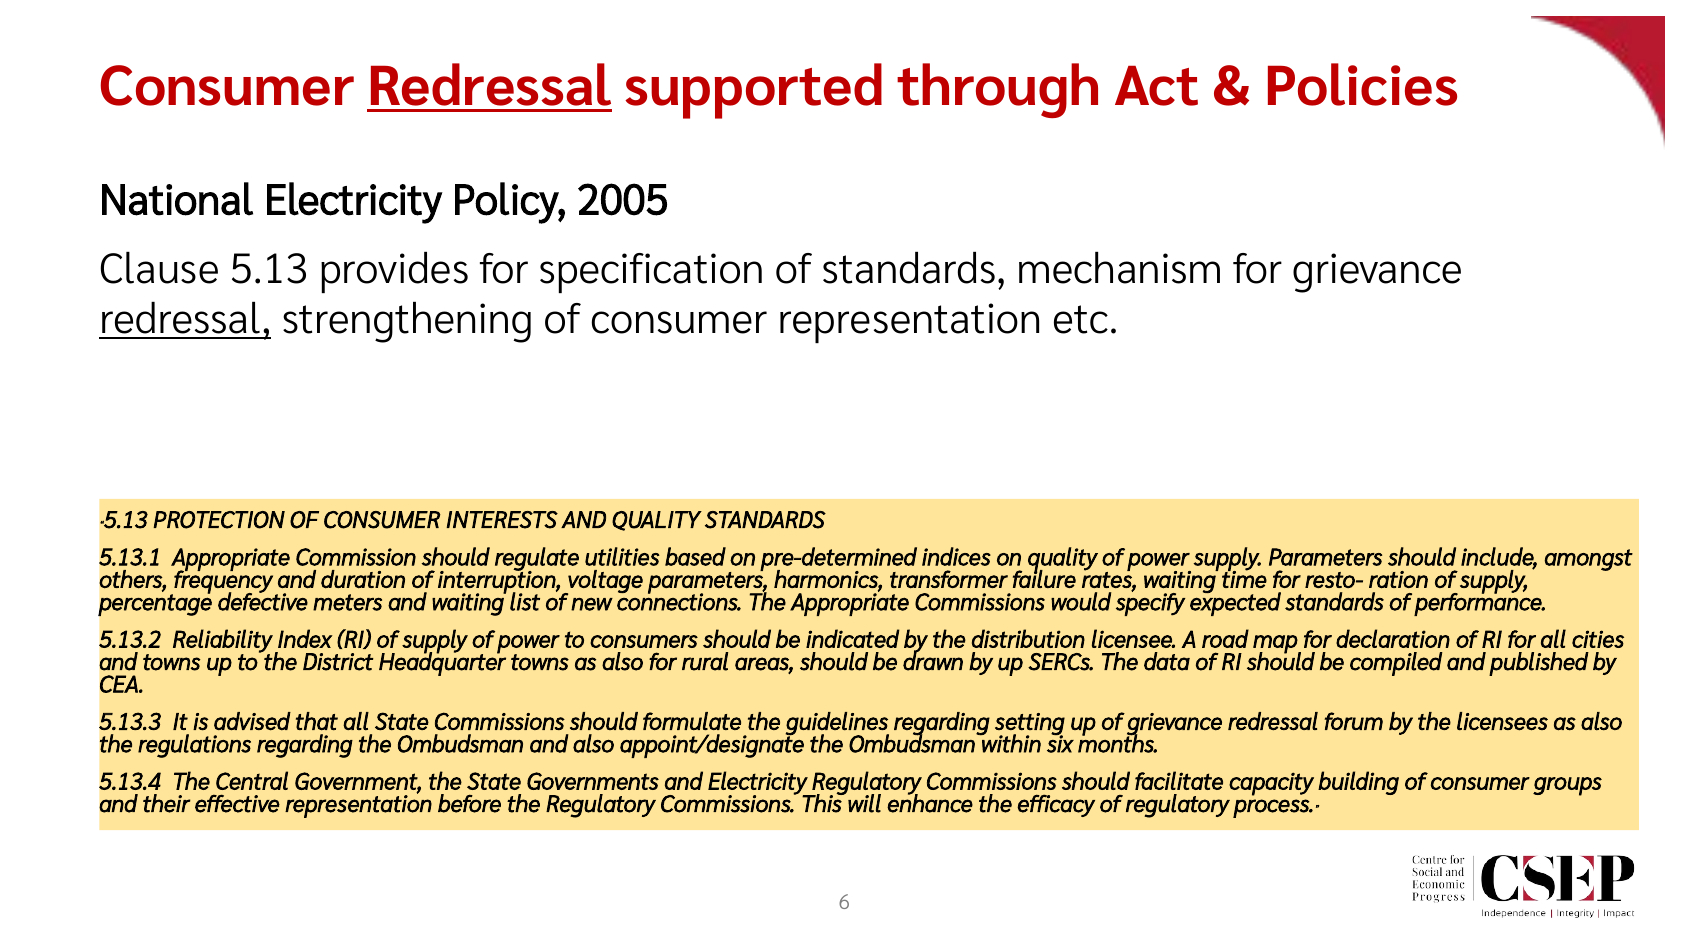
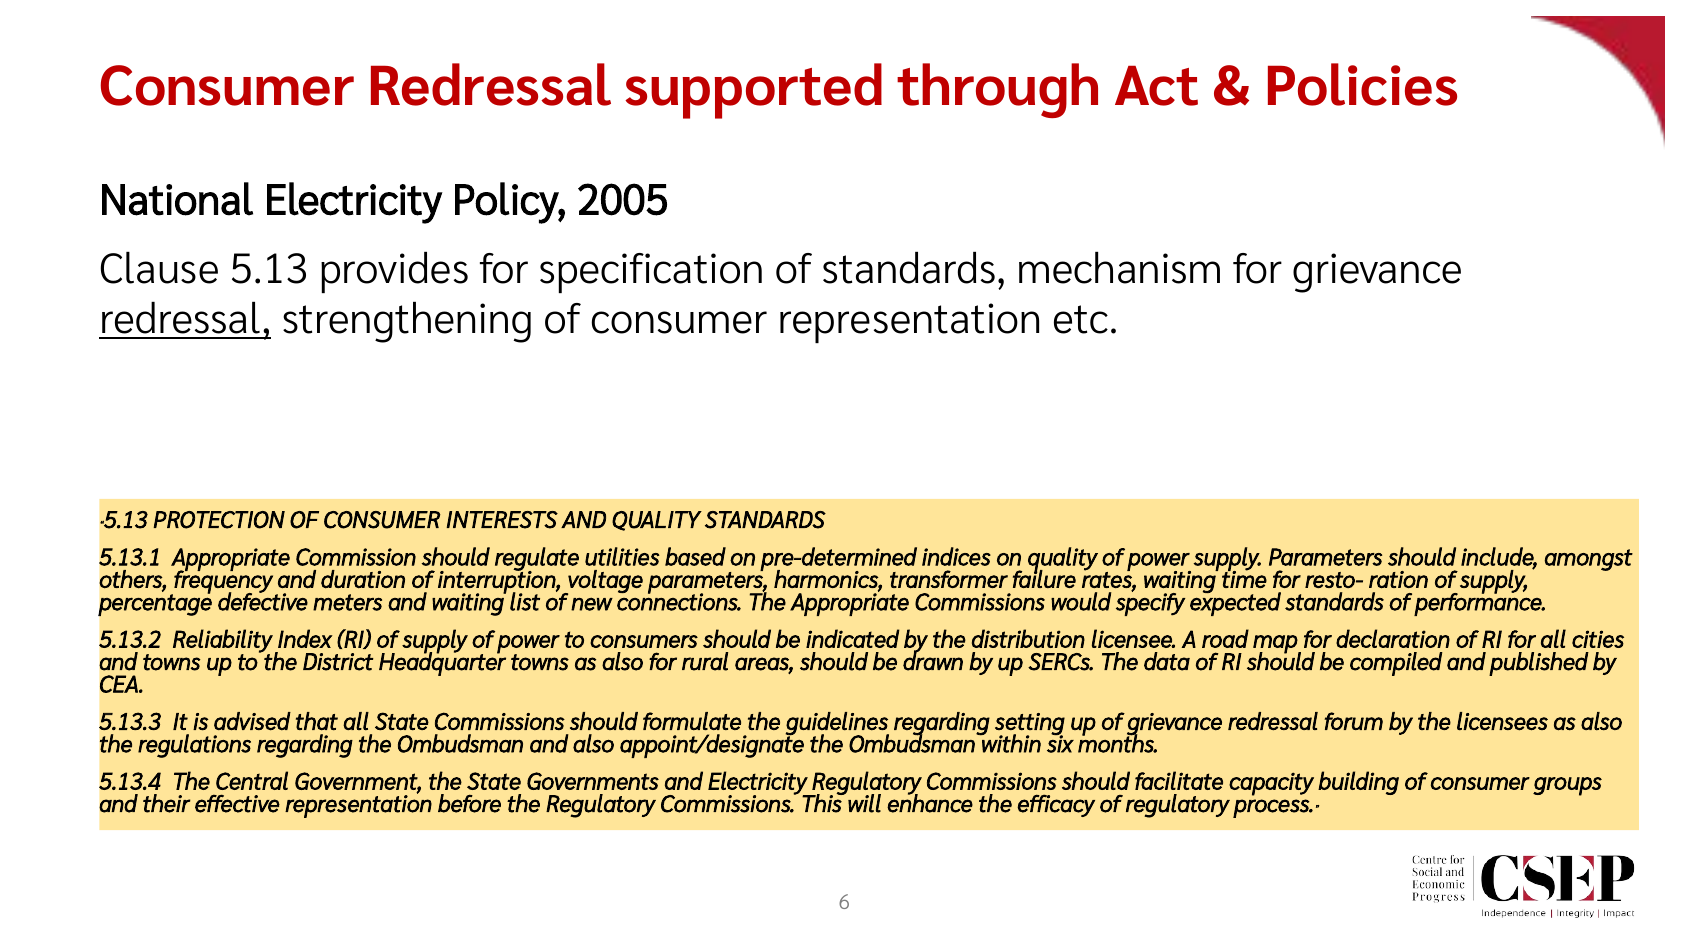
Redressal at (490, 87) underline: present -> none
